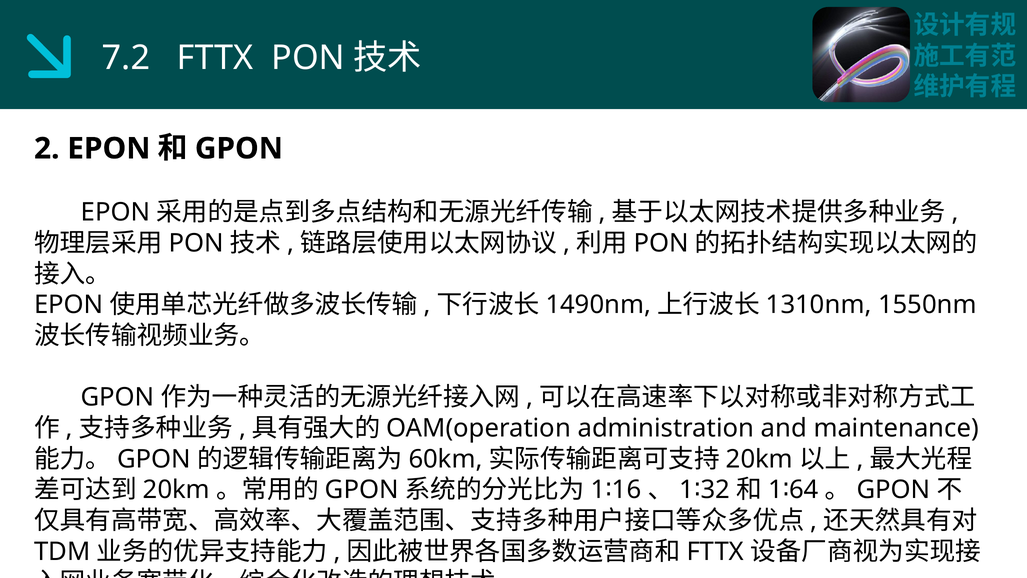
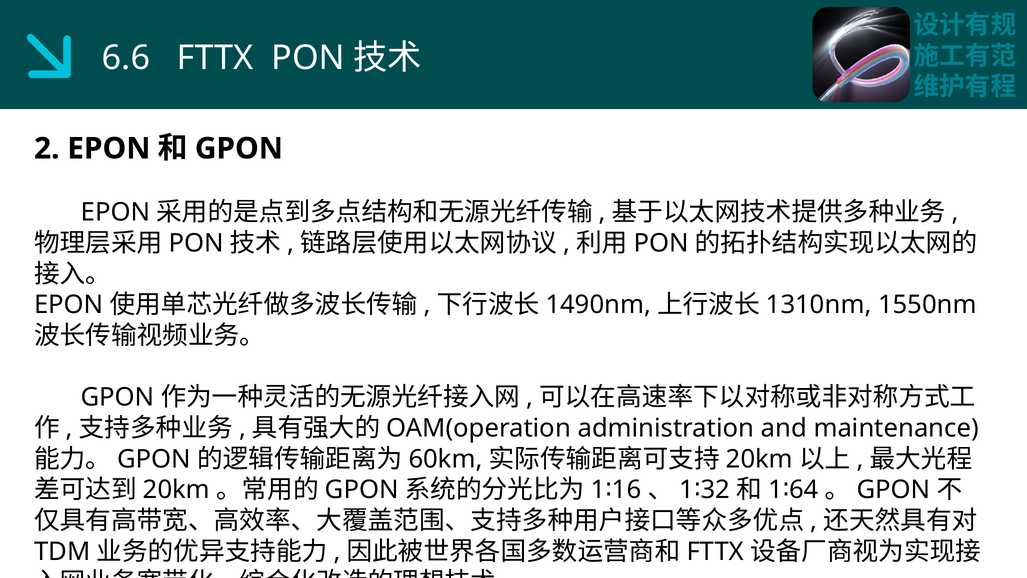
7.2: 7.2 -> 6.6
